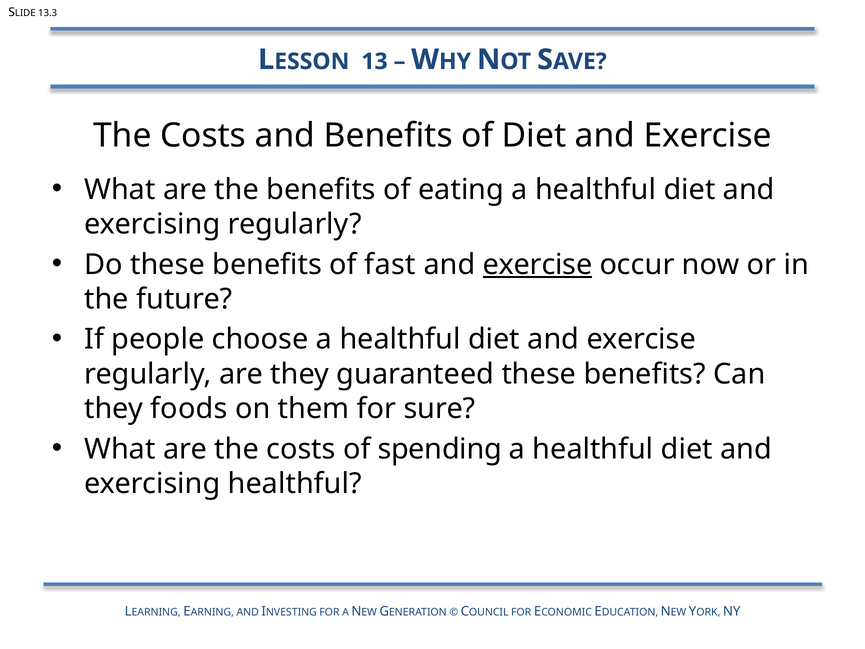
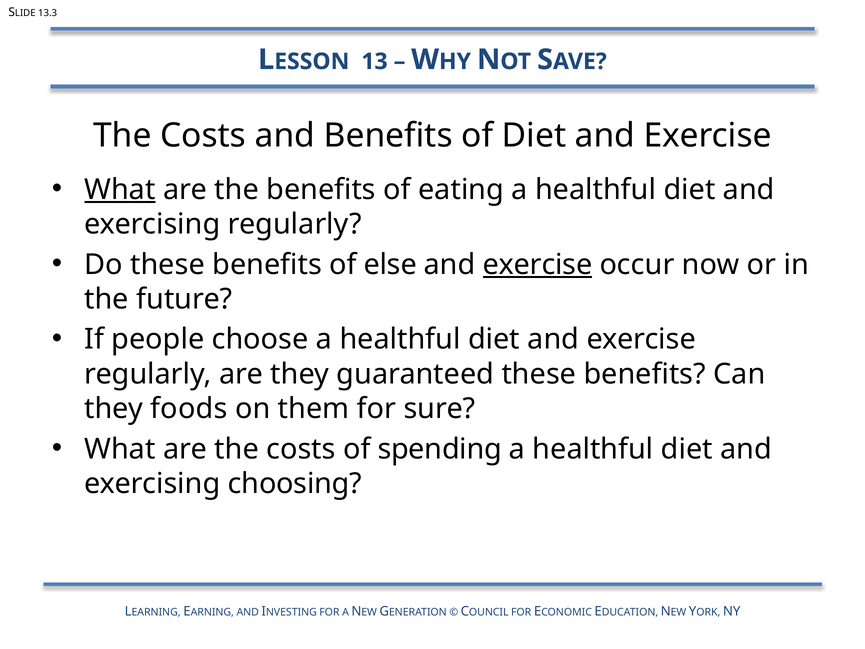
What at (120, 189) underline: none -> present
fast: fast -> else
exercising healthful: healthful -> choosing
